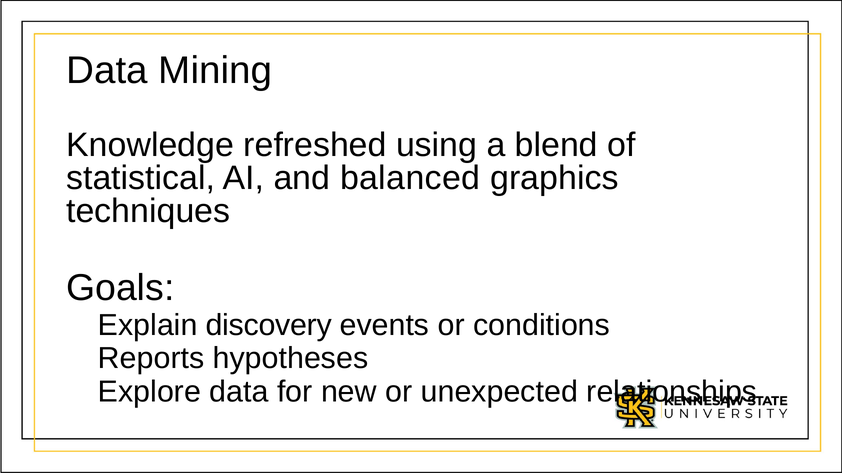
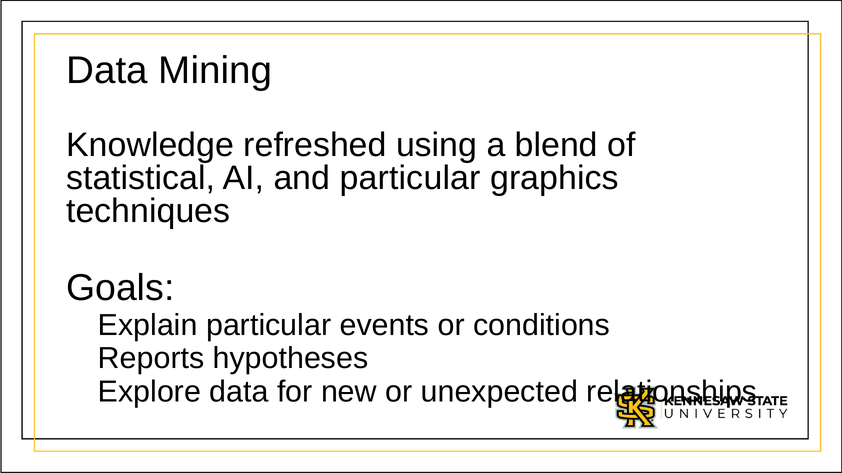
and balanced: balanced -> particular
Explain discovery: discovery -> particular
